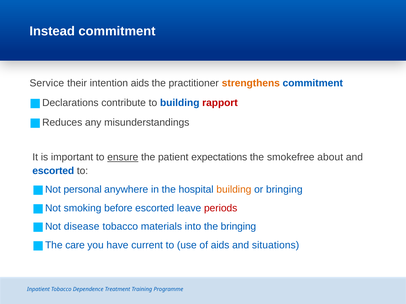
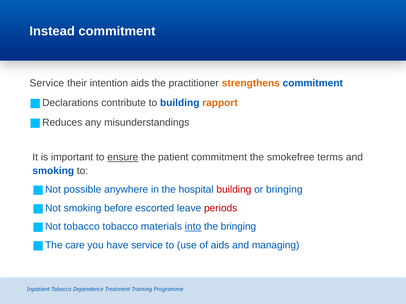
rapport colour: red -> orange
patient expectations: expectations -> commitment
about: about -> terms
escorted at (53, 171): escorted -> smoking
personal: personal -> possible
building at (234, 190) colour: orange -> red
disease at (82, 227): disease -> tobacco
into underline: none -> present
have current: current -> service
situations: situations -> managing
